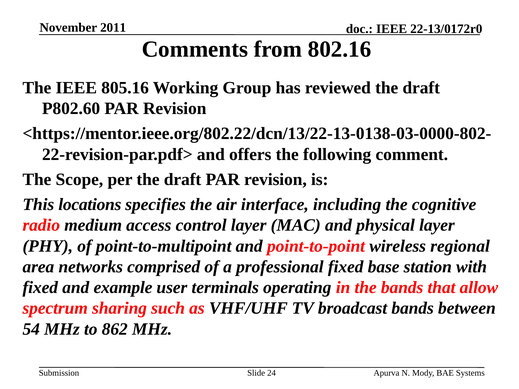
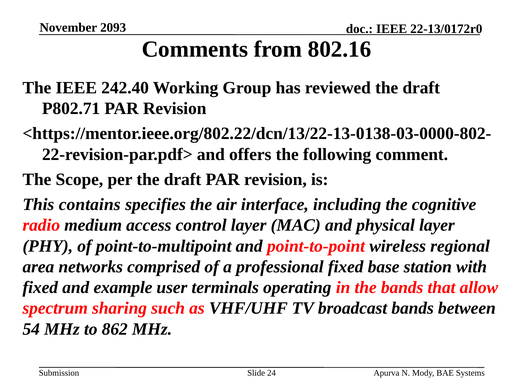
2011: 2011 -> 2093
805.16: 805.16 -> 242.40
P802.60: P802.60 -> P802.71
locations: locations -> contains
